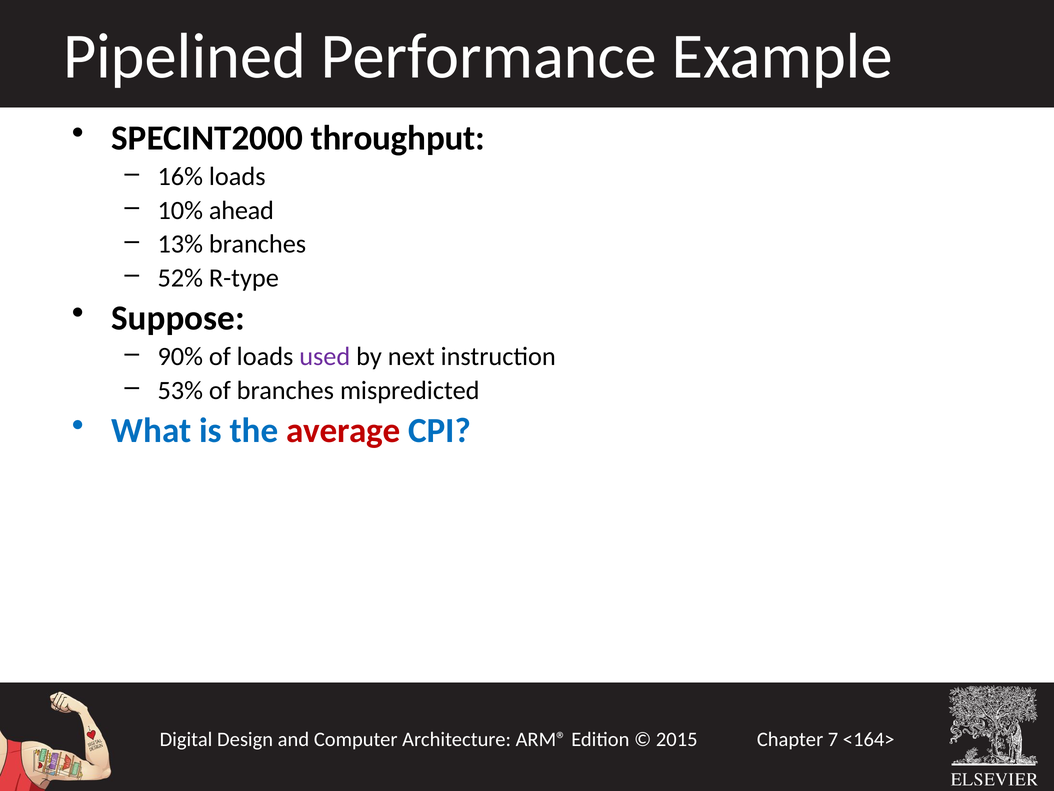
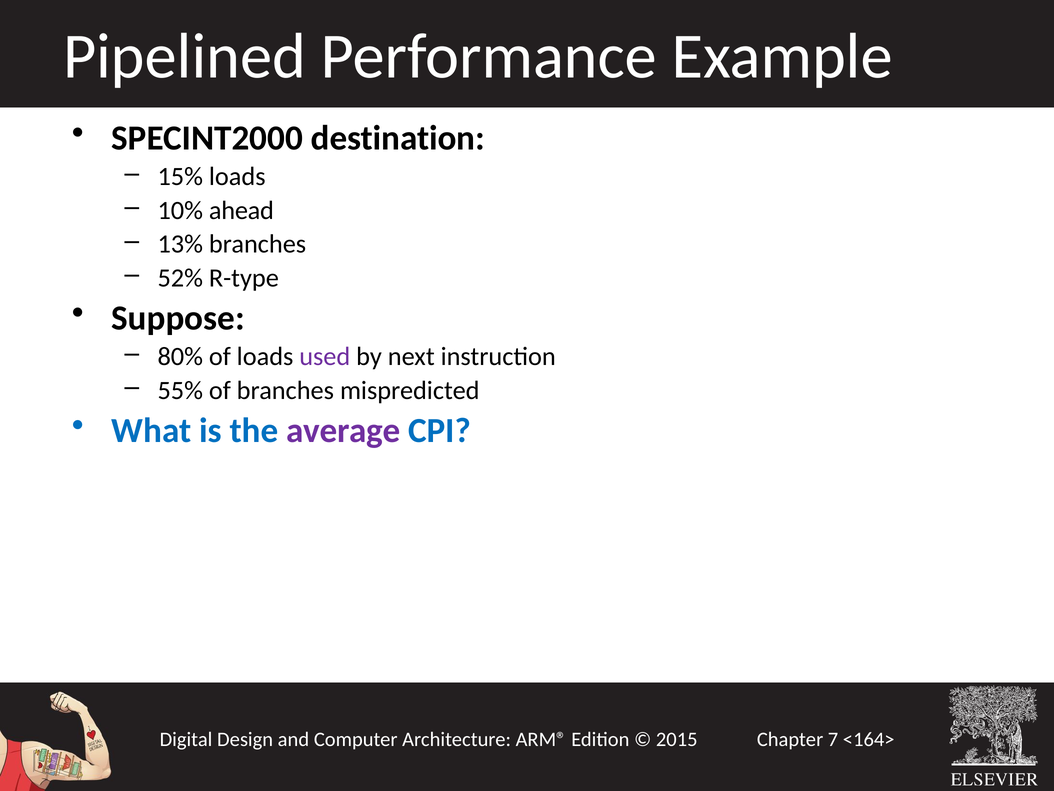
throughput: throughput -> destination
16%: 16% -> 15%
90%: 90% -> 80%
53%: 53% -> 55%
average colour: red -> purple
